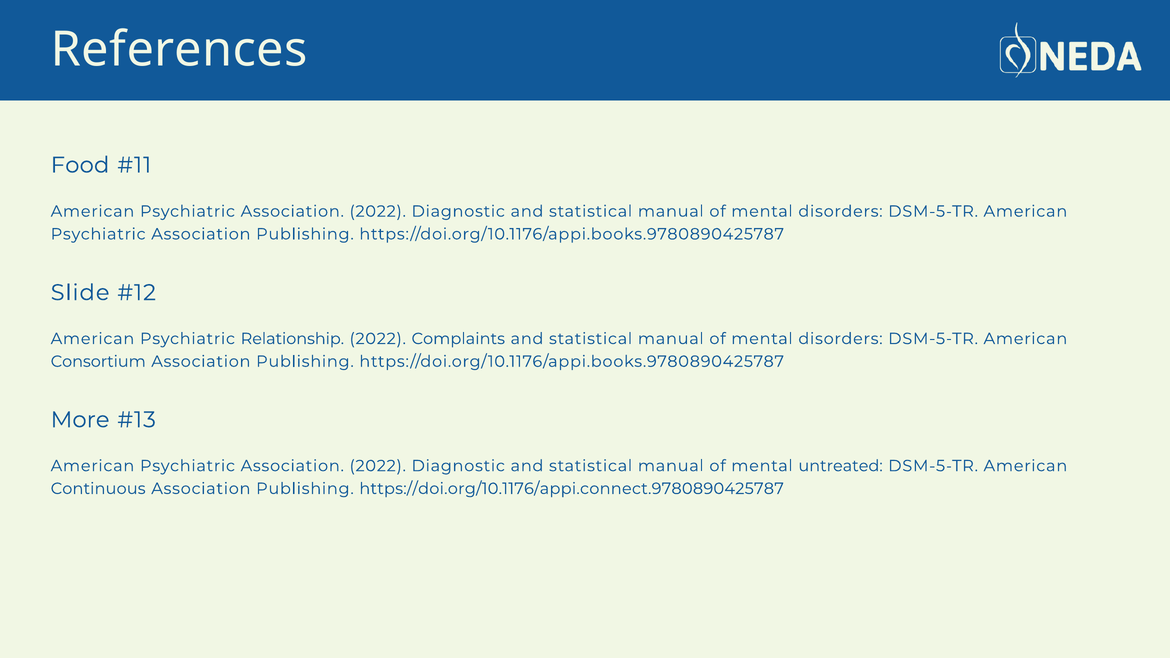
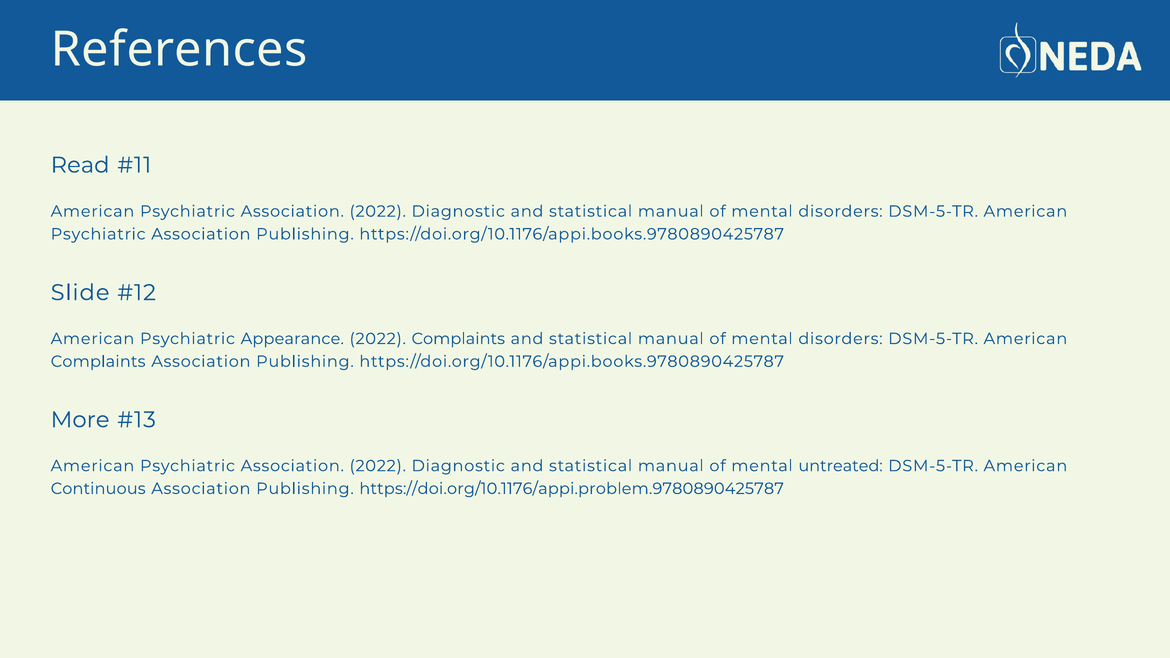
Food: Food -> Read
Relationship: Relationship -> Appearance
Consortium at (98, 362): Consortium -> Complaints
https://doi.org/10.1176/appi.connect.9780890425787: https://doi.org/10.1176/appi.connect.9780890425787 -> https://doi.org/10.1176/appi.problem.9780890425787
